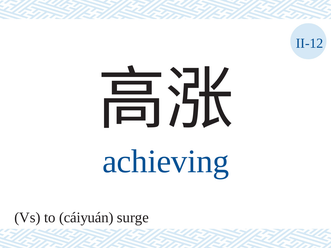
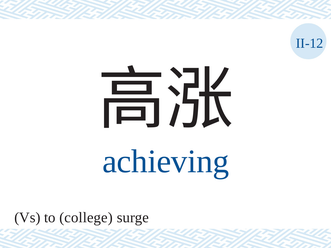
cáiyuán: cáiyuán -> college
